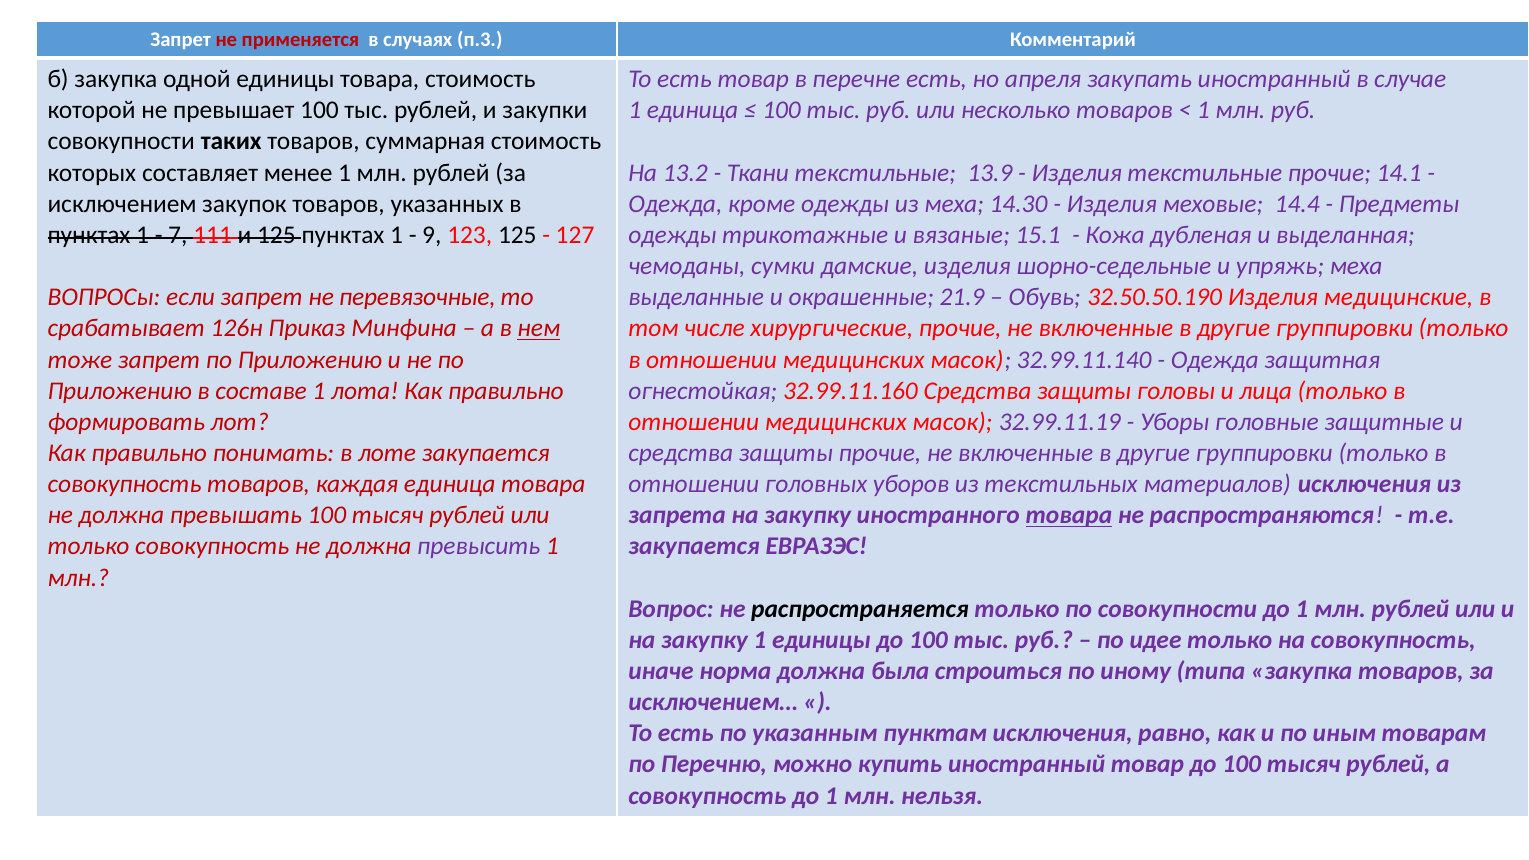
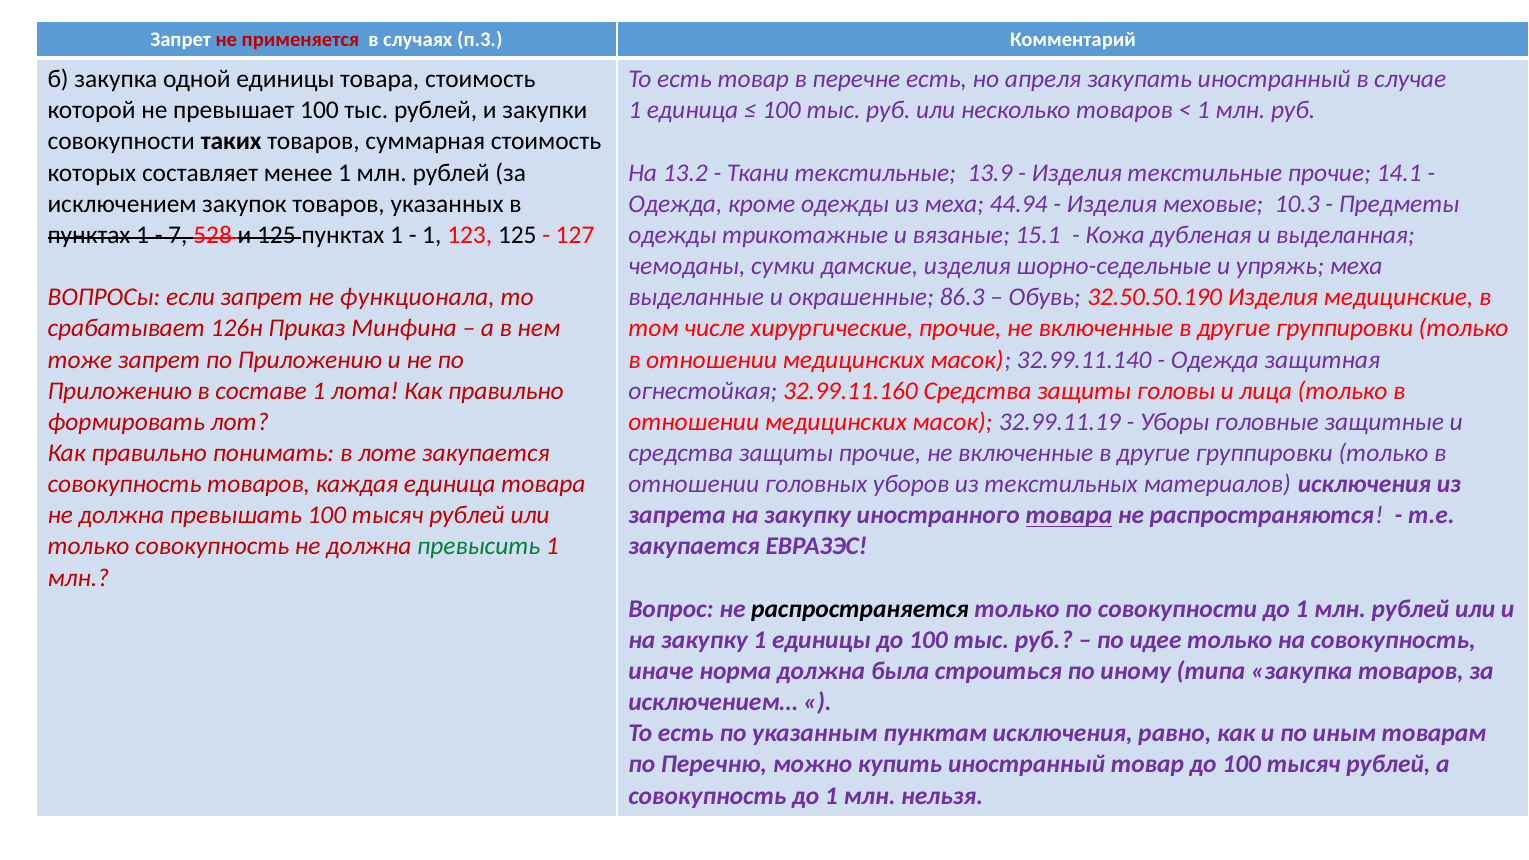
14.30: 14.30 -> 44.94
14.4: 14.4 -> 10.3
111: 111 -> 528
9 at (432, 235): 9 -> 1
перевязочные: перевязочные -> функционала
21.9: 21.9 -> 86.3
нем underline: present -> none
превысить colour: purple -> green
